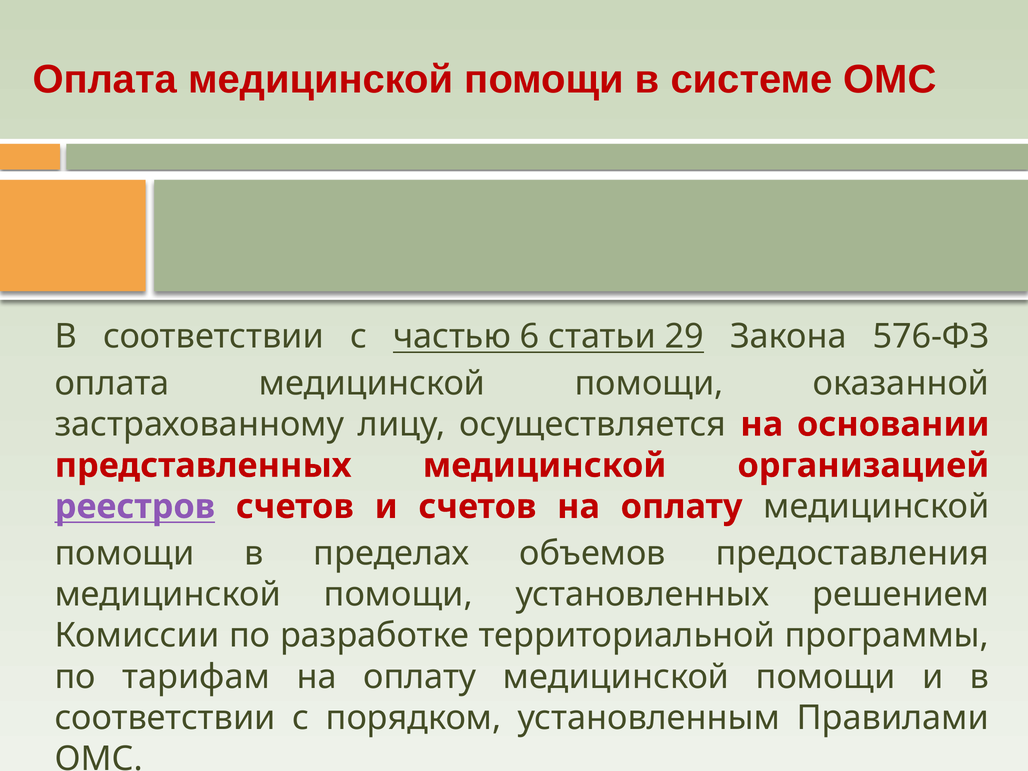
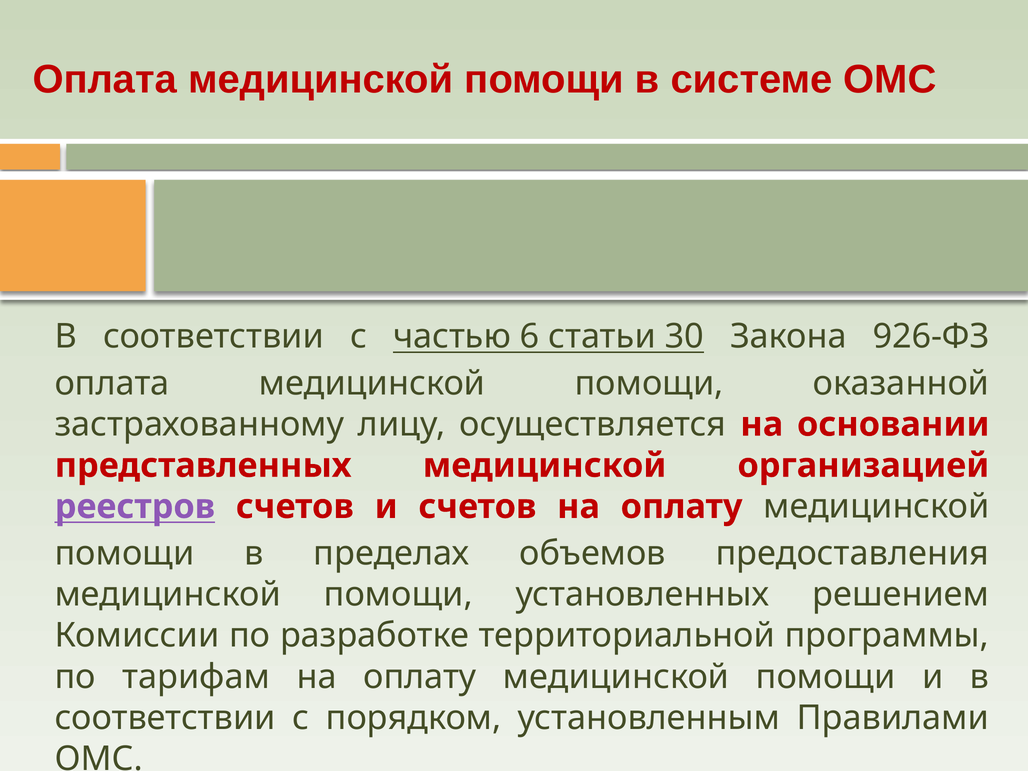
29: 29 -> 30
576-ФЗ: 576-ФЗ -> 926-ФЗ
